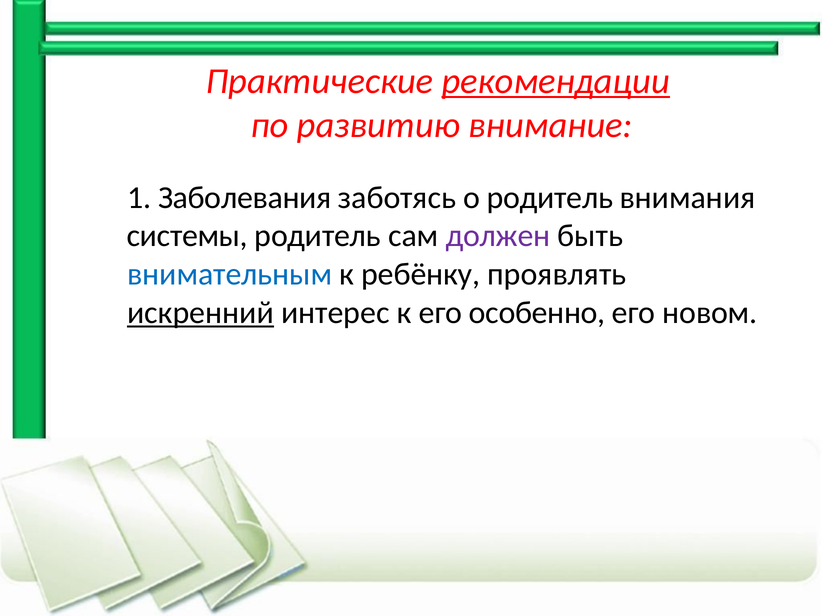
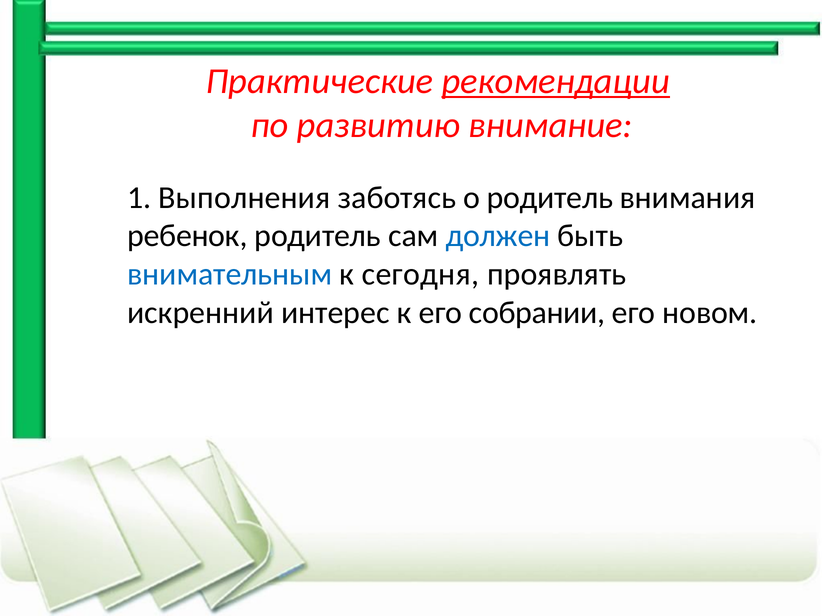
Заболевания: Заболевания -> Выполнения
системы: системы -> ребенок
должен colour: purple -> blue
ребёнку: ребёнку -> сегодня
искренний underline: present -> none
особенно: особенно -> собрании
